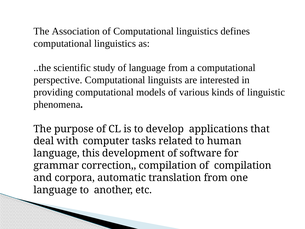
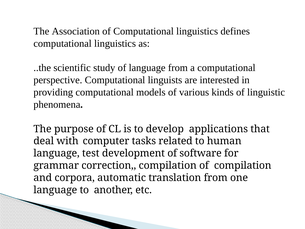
this: this -> test
